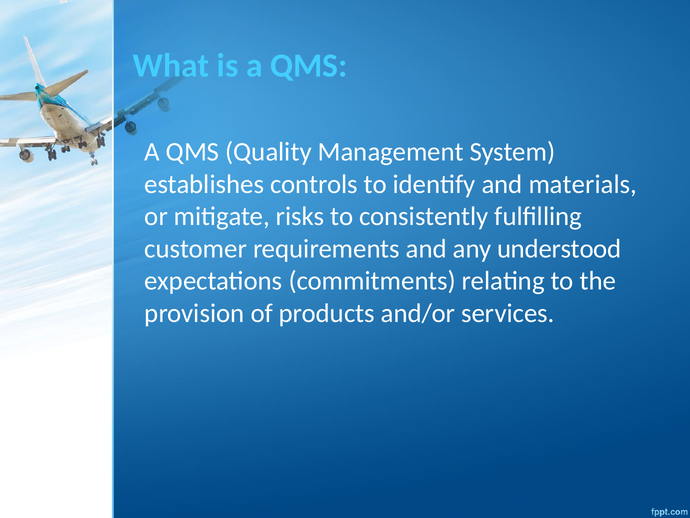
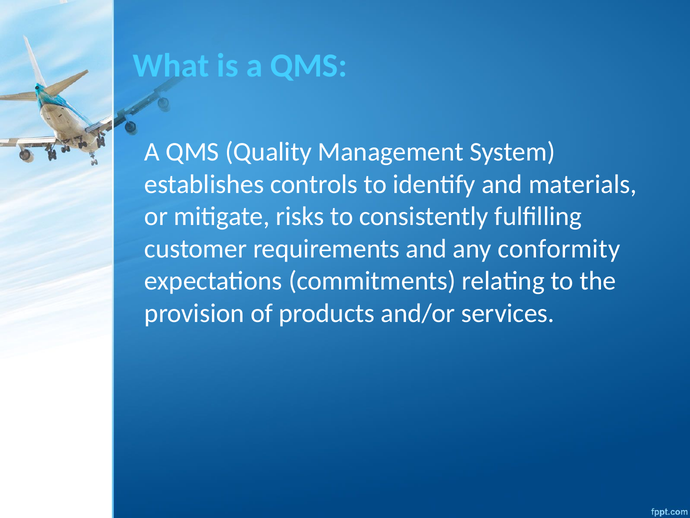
understood: understood -> conformity
